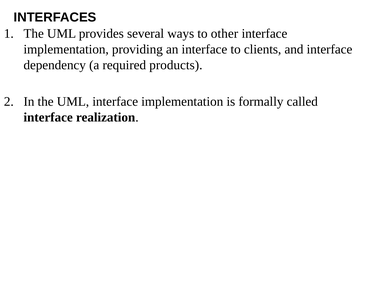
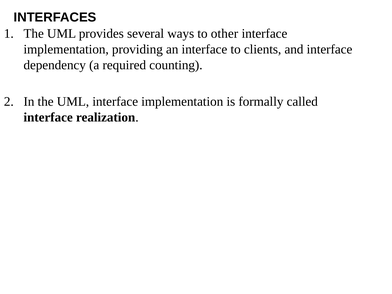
products: products -> counting
